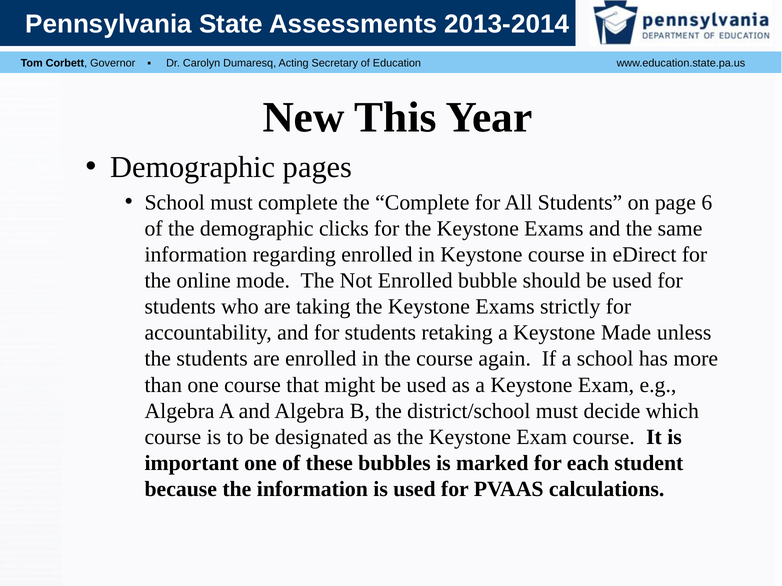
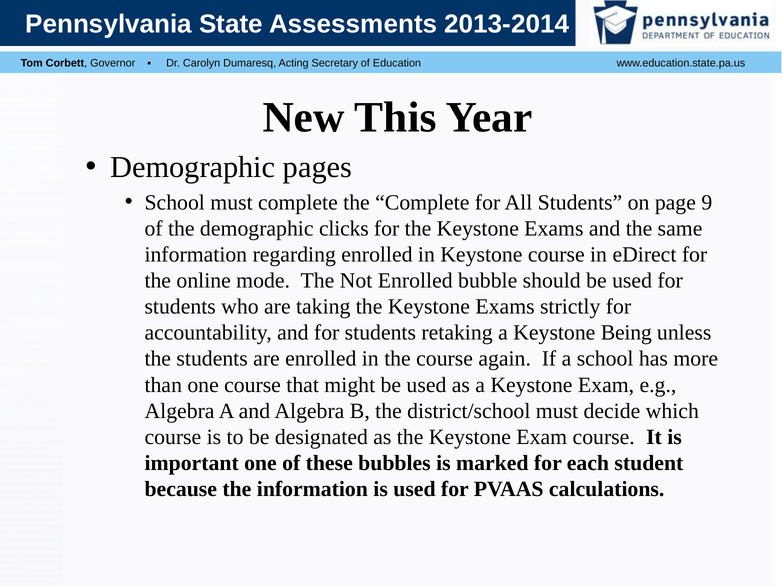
6: 6 -> 9
Made: Made -> Being
